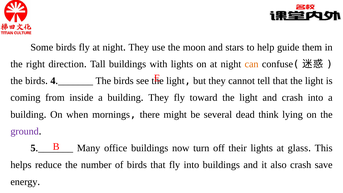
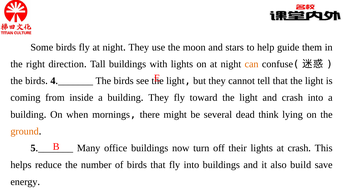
ground colour: purple -> orange
at glass: glass -> crash
also crash: crash -> build
